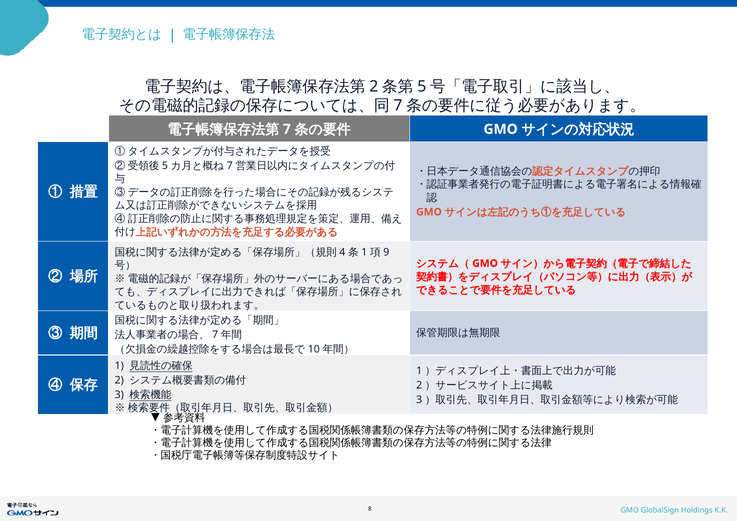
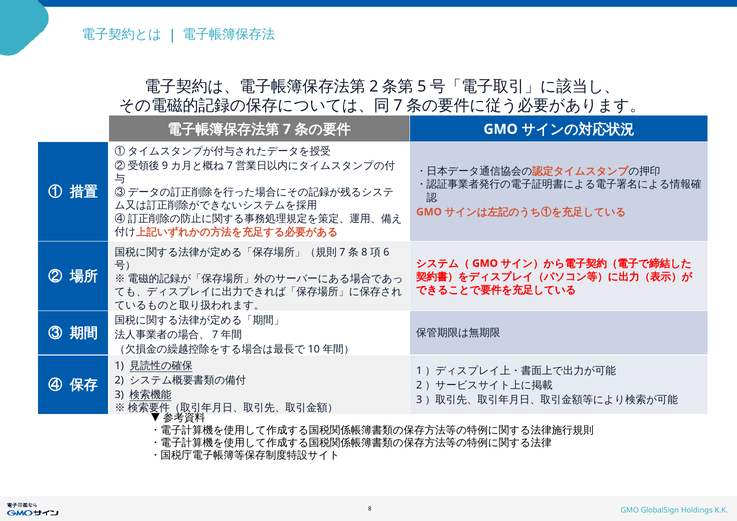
5: 5 -> 9
4 at (342, 252): 4 -> 7
1 at (364, 252): 1 -> 8
9: 9 -> 6
